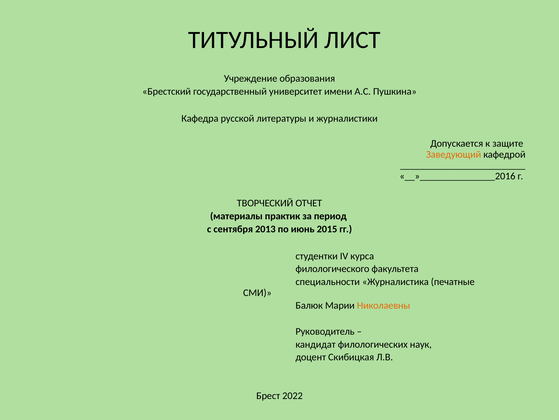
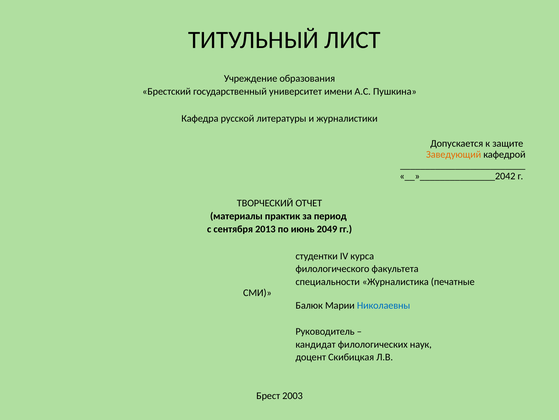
__»_______________2016: __»_______________2016 -> __»_______________2042
2015: 2015 -> 2049
Николаевны colour: orange -> blue
2022: 2022 -> 2003
